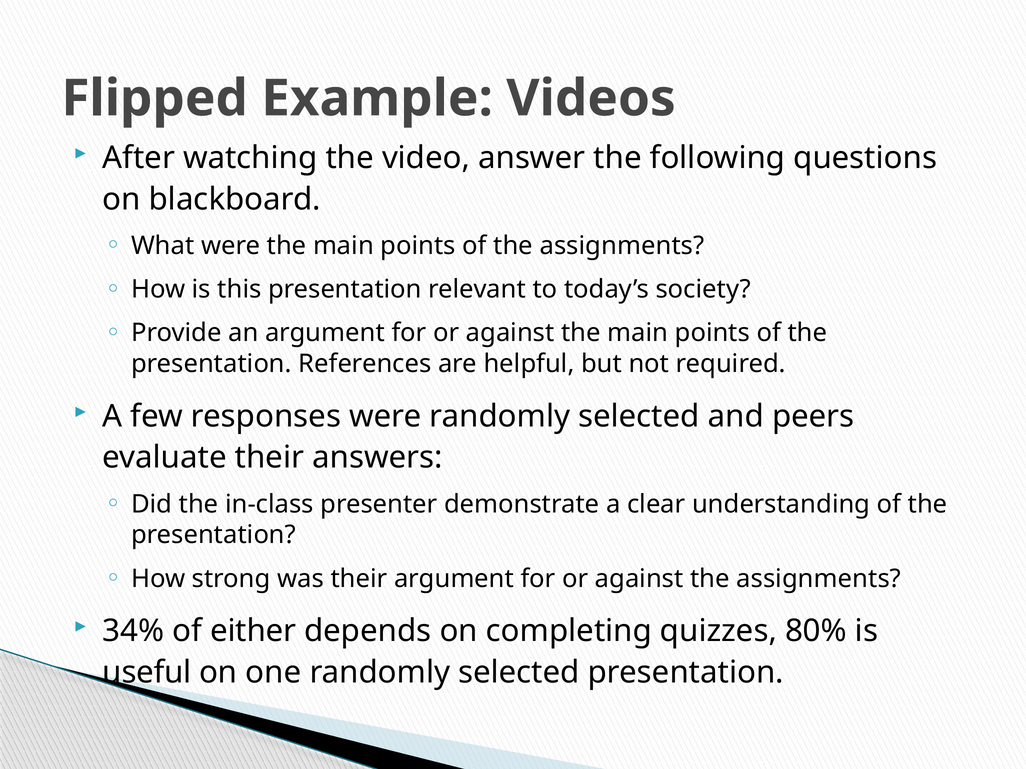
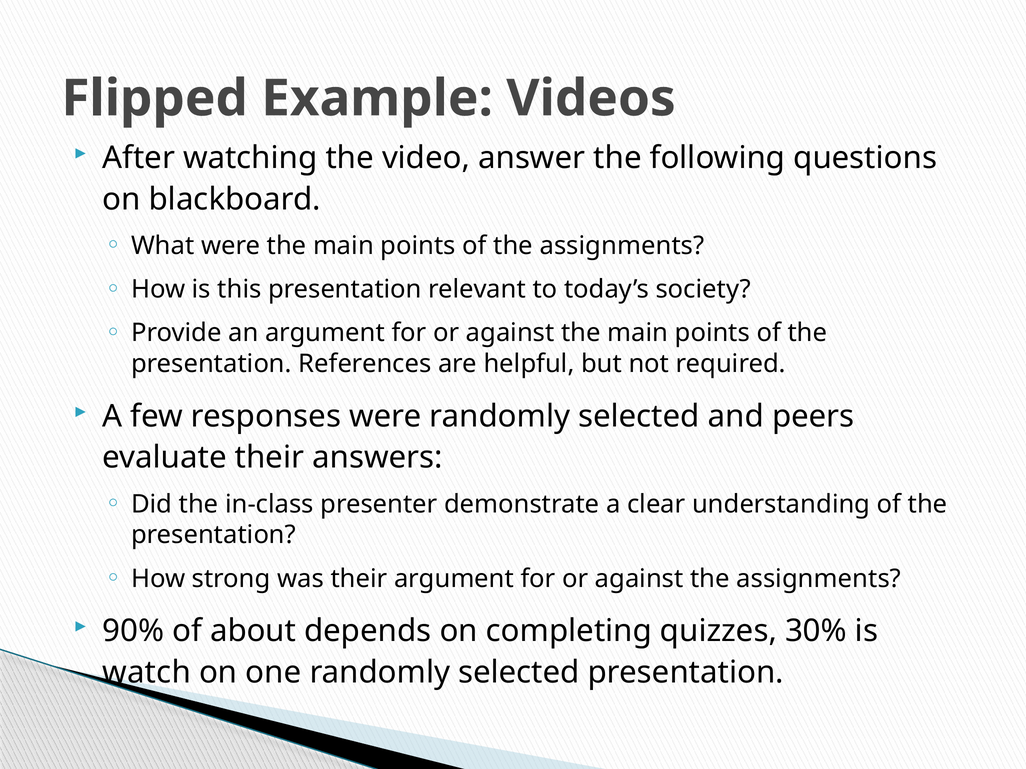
34%: 34% -> 90%
either: either -> about
80%: 80% -> 30%
useful: useful -> watch
